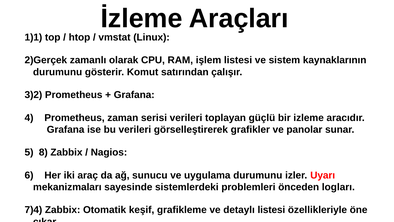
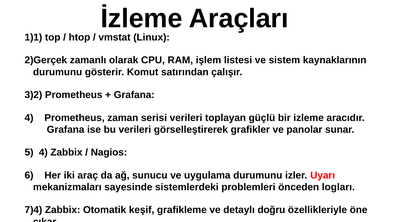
5 8: 8 -> 4
detaylı listesi: listesi -> doğru
